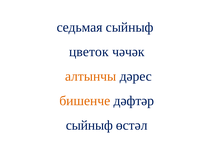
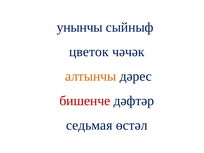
седьмая: седьмая -> унынчы
бишенче colour: orange -> red
сыйныф at (89, 125): сыйныф -> седьмая
